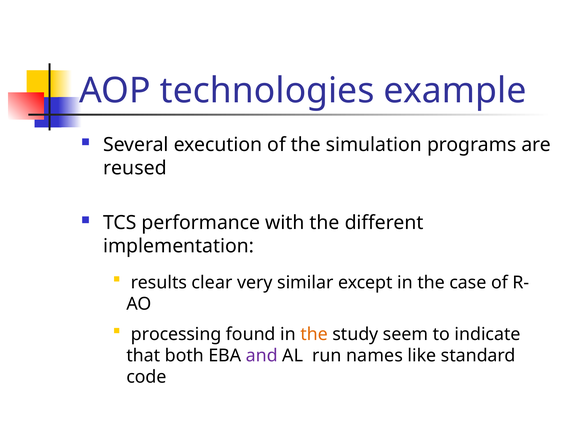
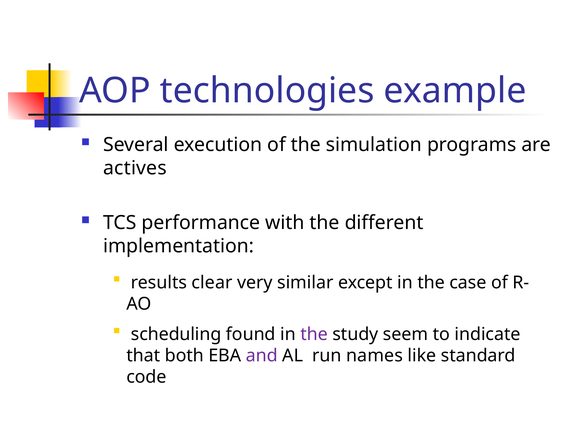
reused: reused -> actives
processing: processing -> scheduling
the at (314, 334) colour: orange -> purple
